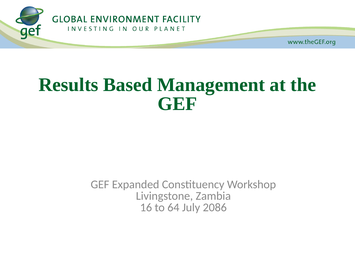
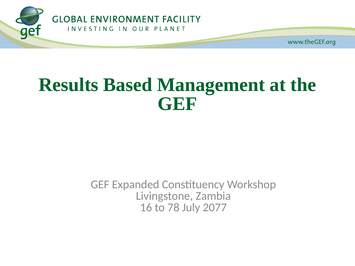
64: 64 -> 78
2086: 2086 -> 2077
